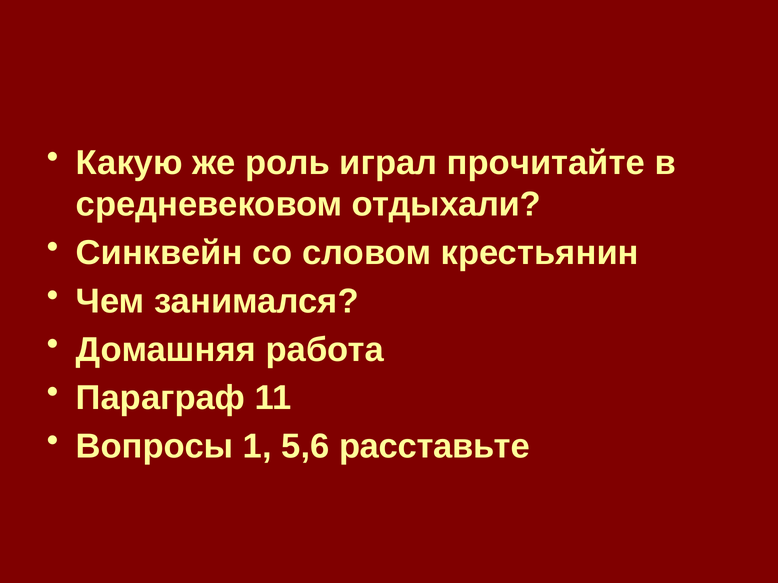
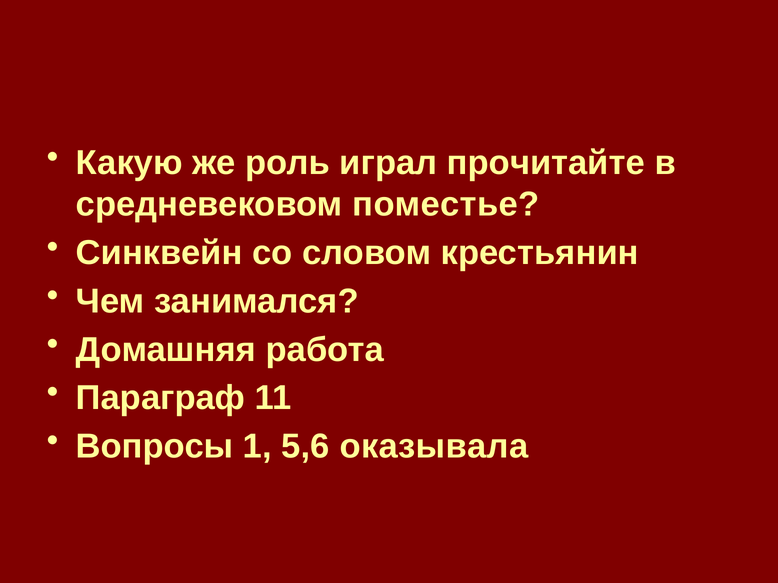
отдыхали: отдыхали -> поместье
расставьте: расставьте -> оказывала
